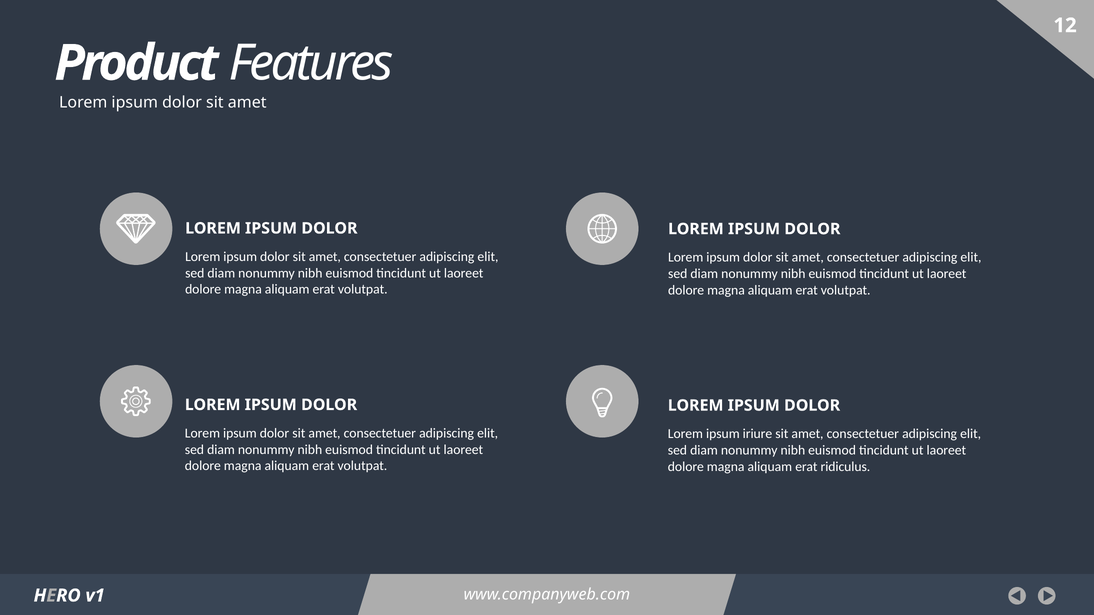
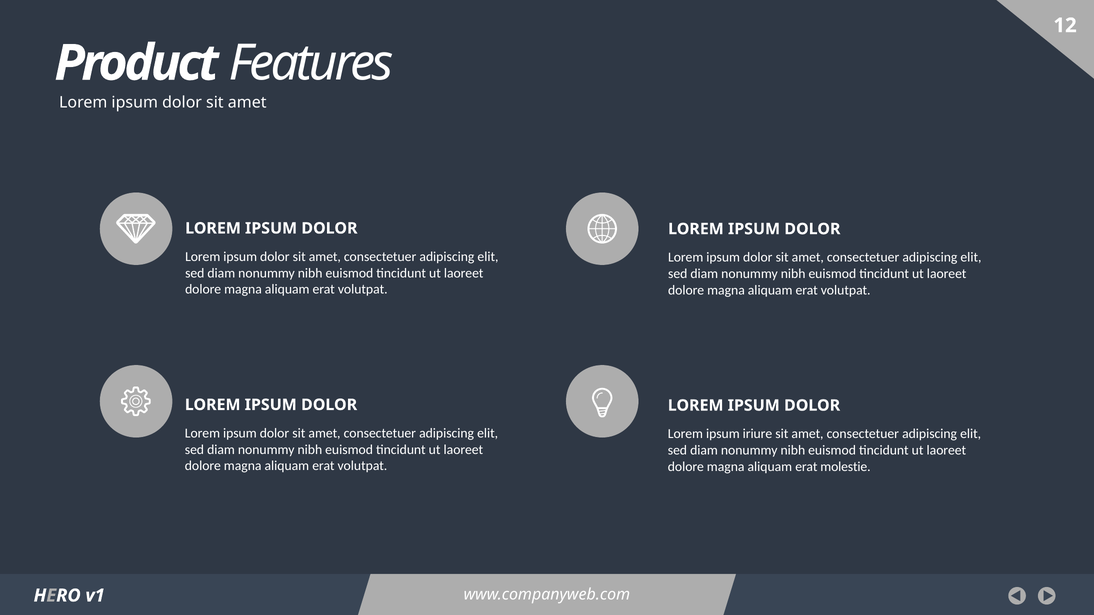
ridiculus: ridiculus -> molestie
